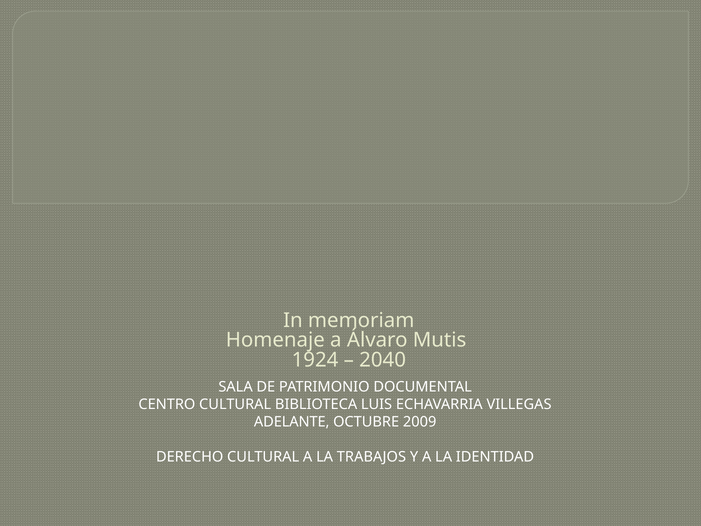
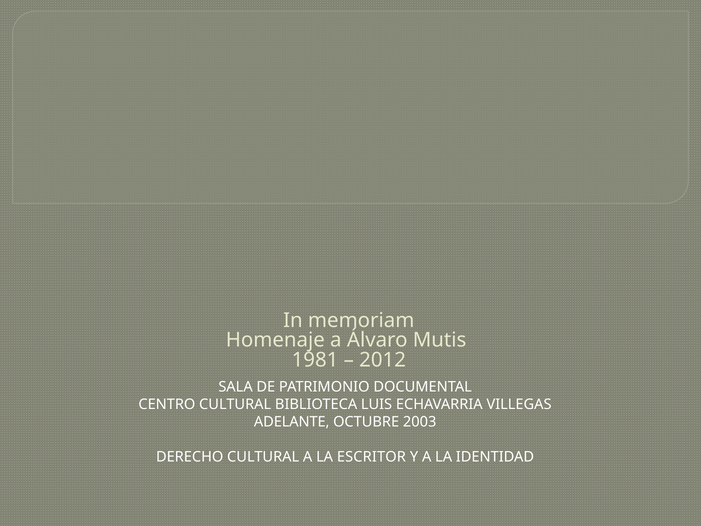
1924: 1924 -> 1981
2040: 2040 -> 2012
2009: 2009 -> 2003
TRABAJOS: TRABAJOS -> ESCRITOR
